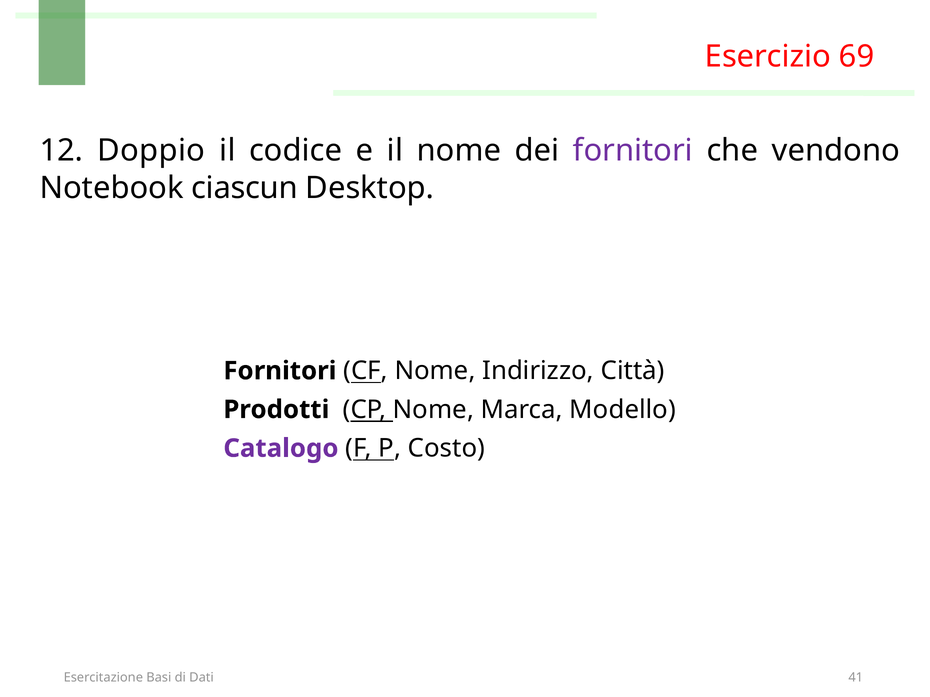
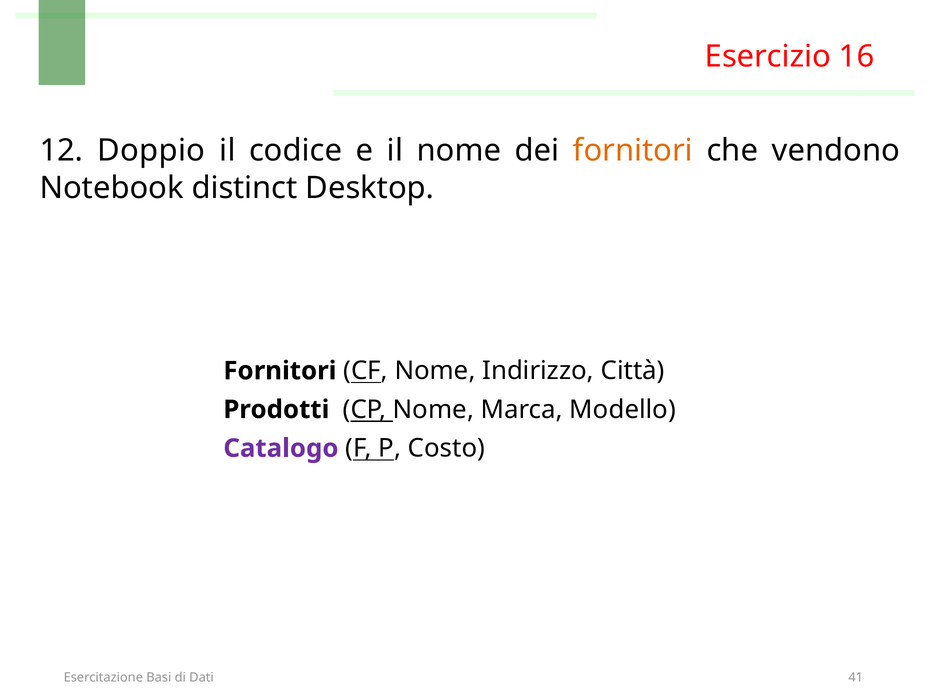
69: 69 -> 16
fornitori at (633, 151) colour: purple -> orange
ciascun: ciascun -> distinct
